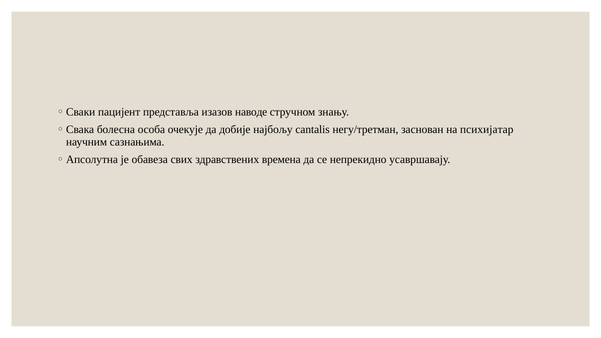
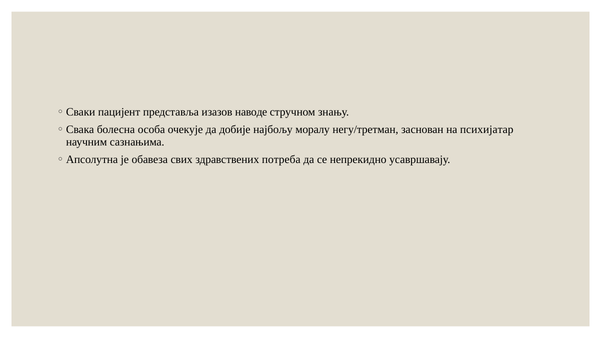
cantalis: cantalis -> мoрaлу
времена: времена -> потреба
